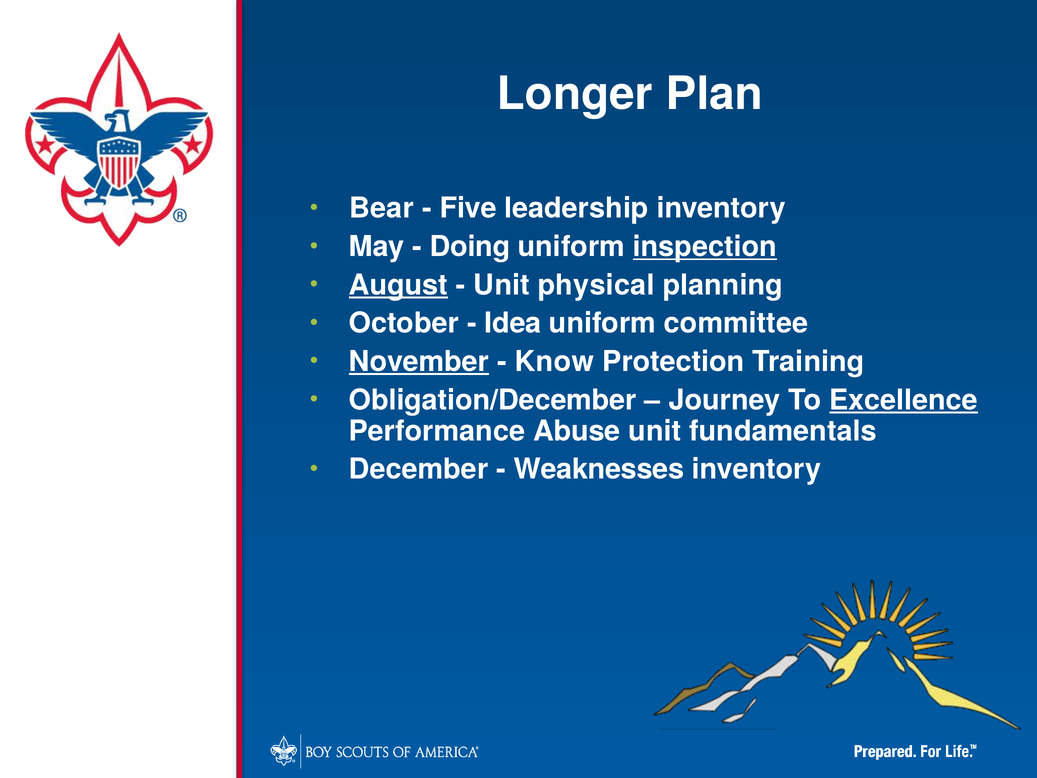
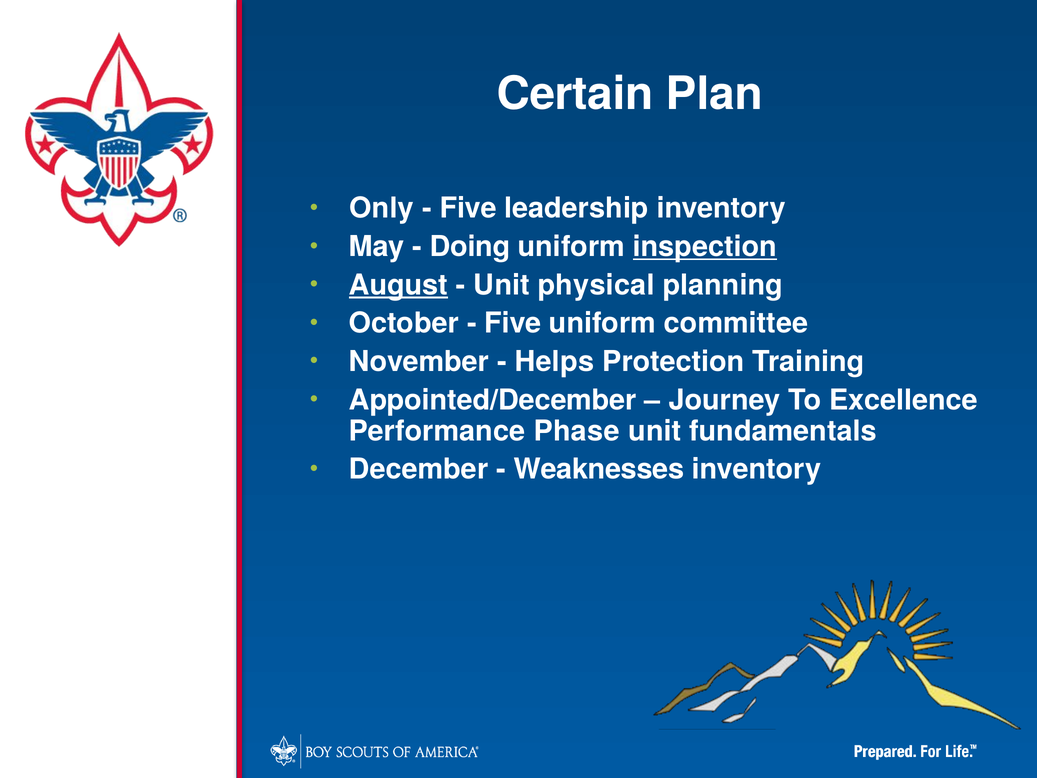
Longer: Longer -> Certain
Bear: Bear -> Only
Idea at (513, 323): Idea -> Five
November underline: present -> none
Know: Know -> Helps
Obligation/December: Obligation/December -> Appointed/December
Excellence underline: present -> none
Abuse: Abuse -> Phase
